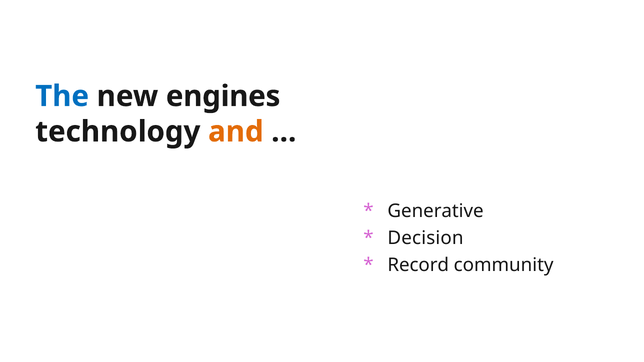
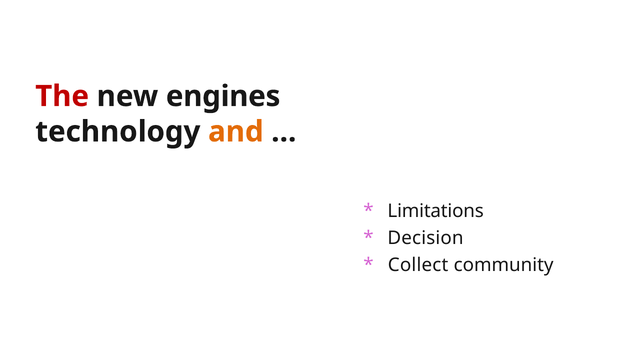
The colour: blue -> red
Generative: Generative -> Limitations
Record: Record -> Collect
